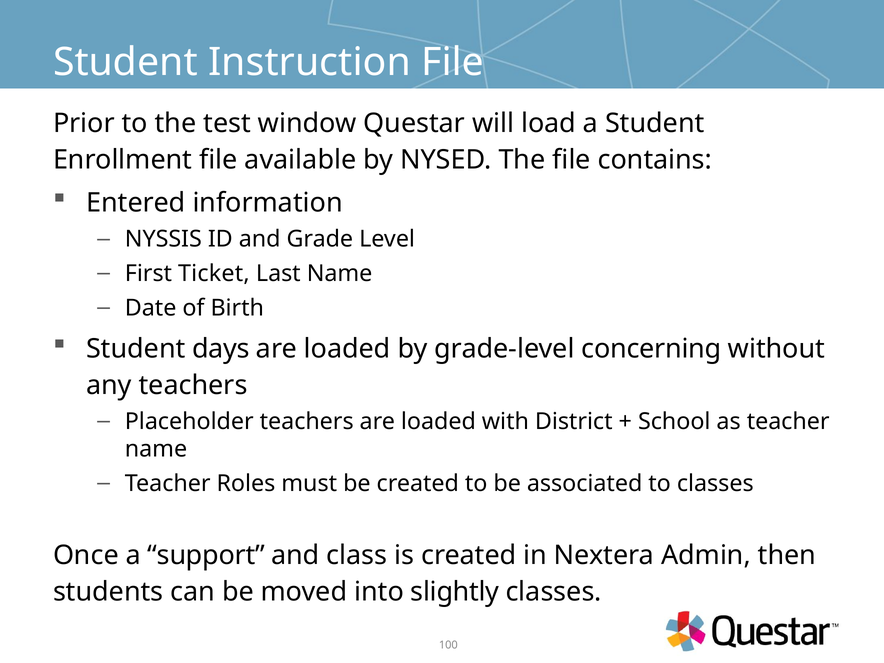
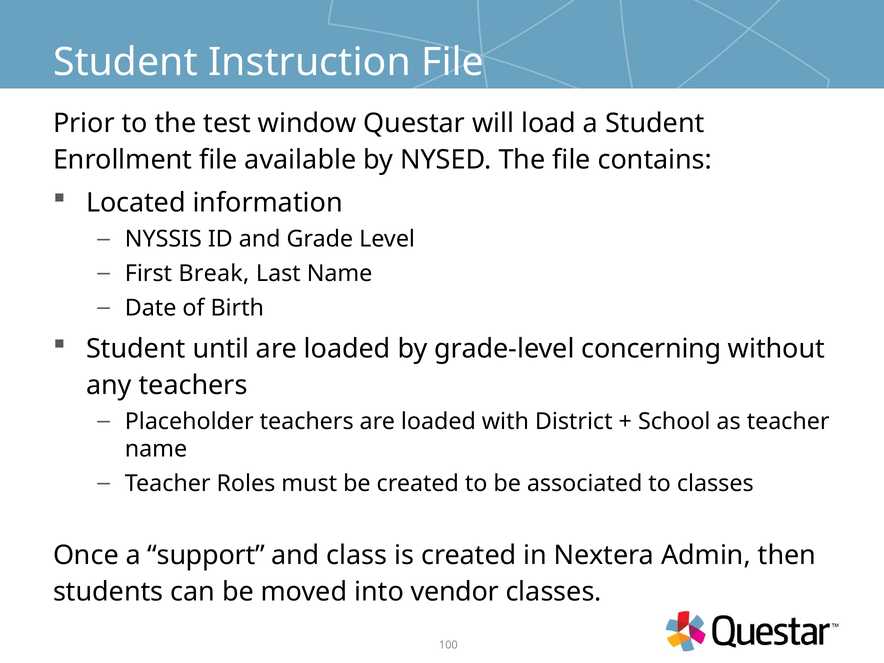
Entered: Entered -> Located
Ticket: Ticket -> Break
days: days -> until
slightly: slightly -> vendor
